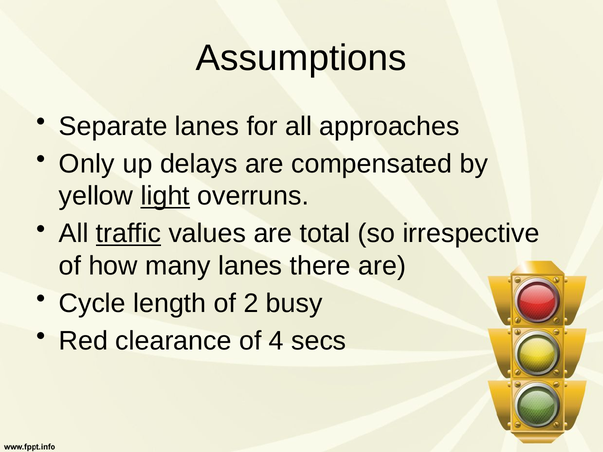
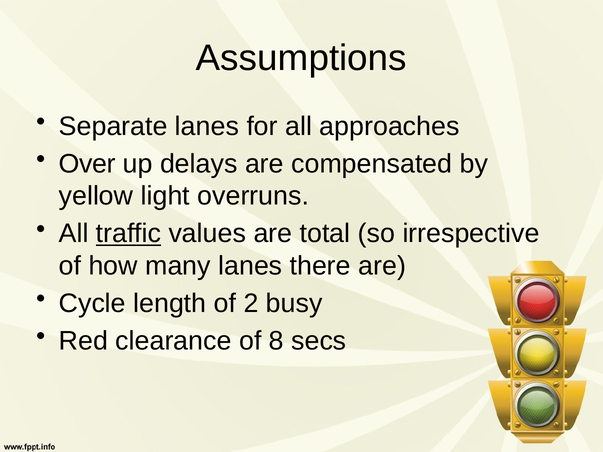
Only: Only -> Over
light underline: present -> none
4: 4 -> 8
